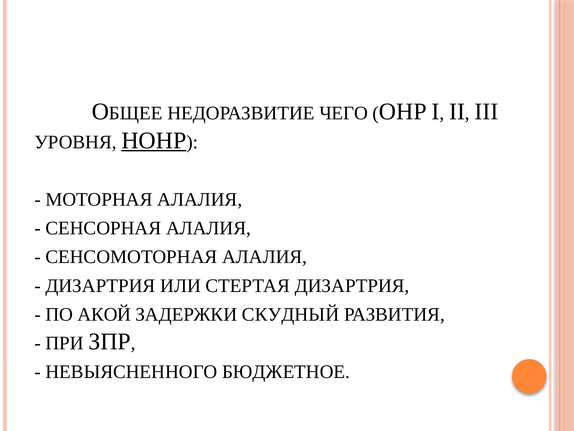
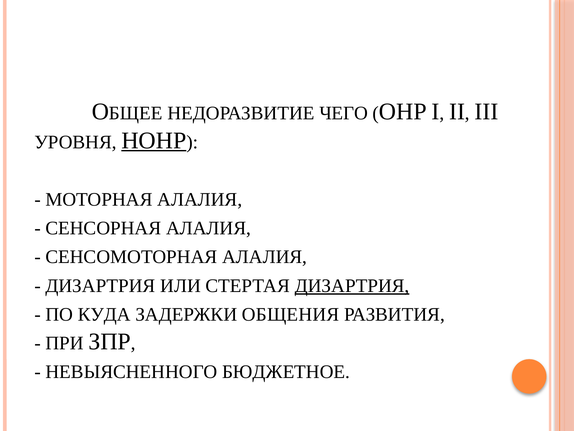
ДИЗАРТРИЯ at (352, 285) underline: none -> present
АКОЙ: АКОЙ -> КУДА
СКУДНЫЙ: СКУДНЫЙ -> ОБЩЕНИЯ
